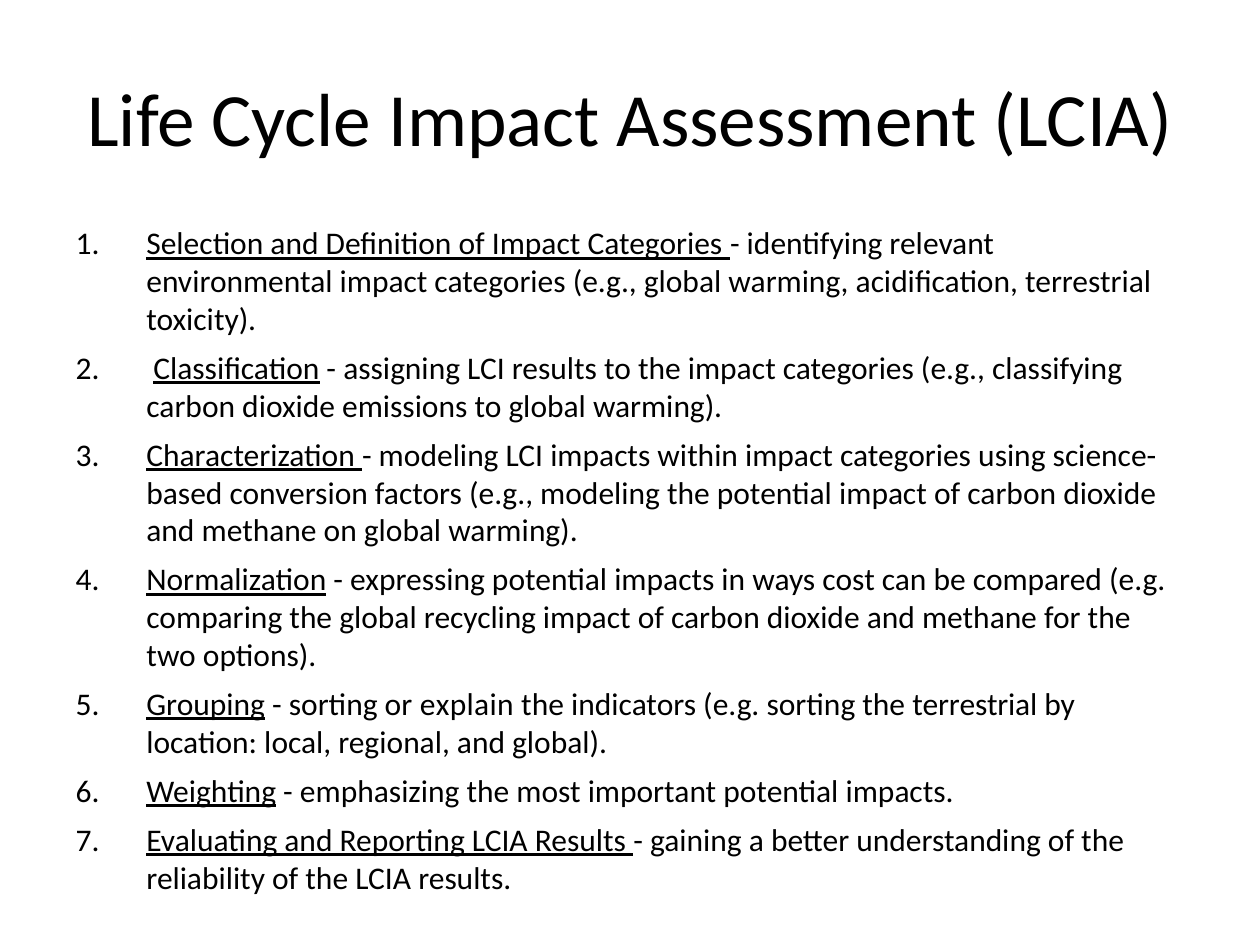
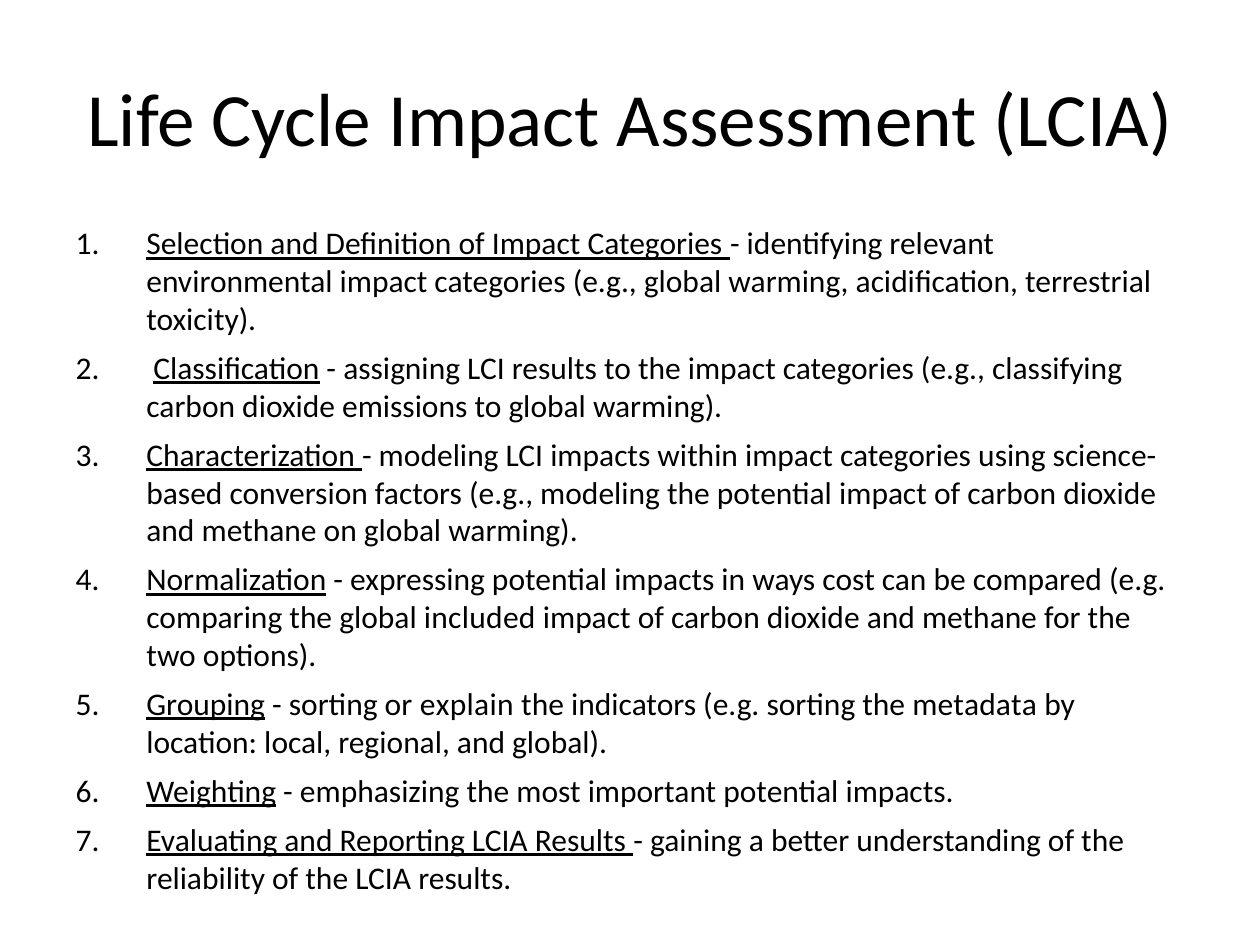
recycling: recycling -> included
the terrestrial: terrestrial -> metadata
